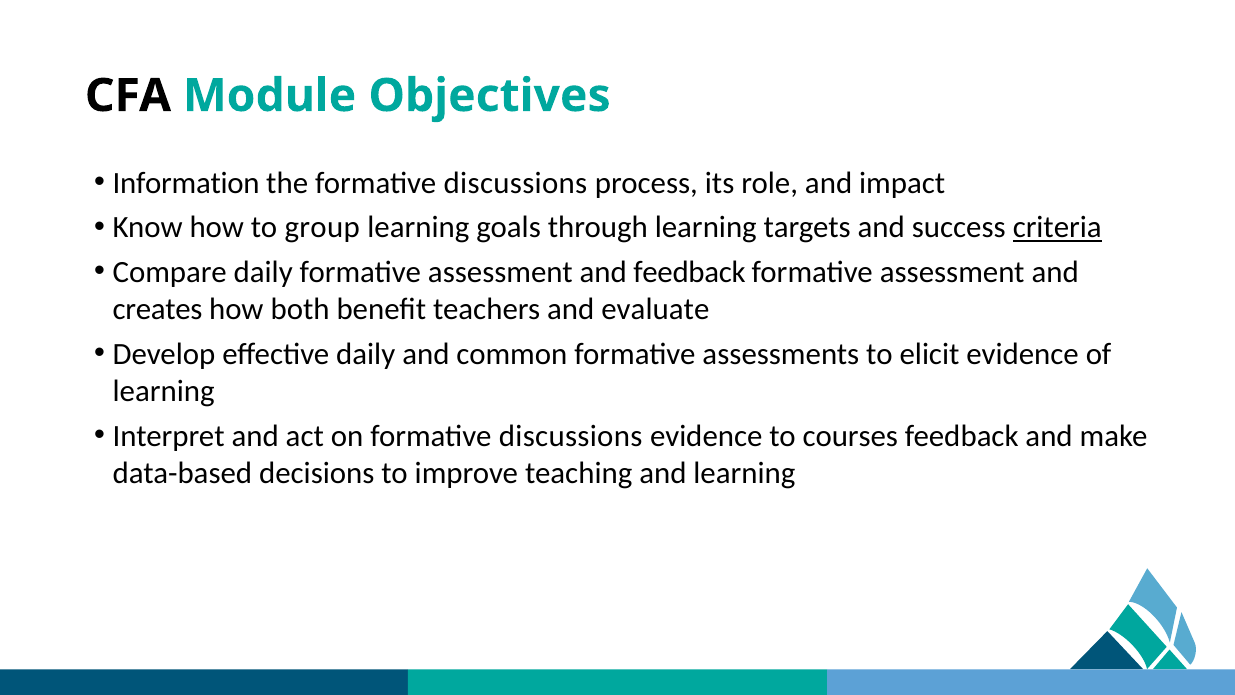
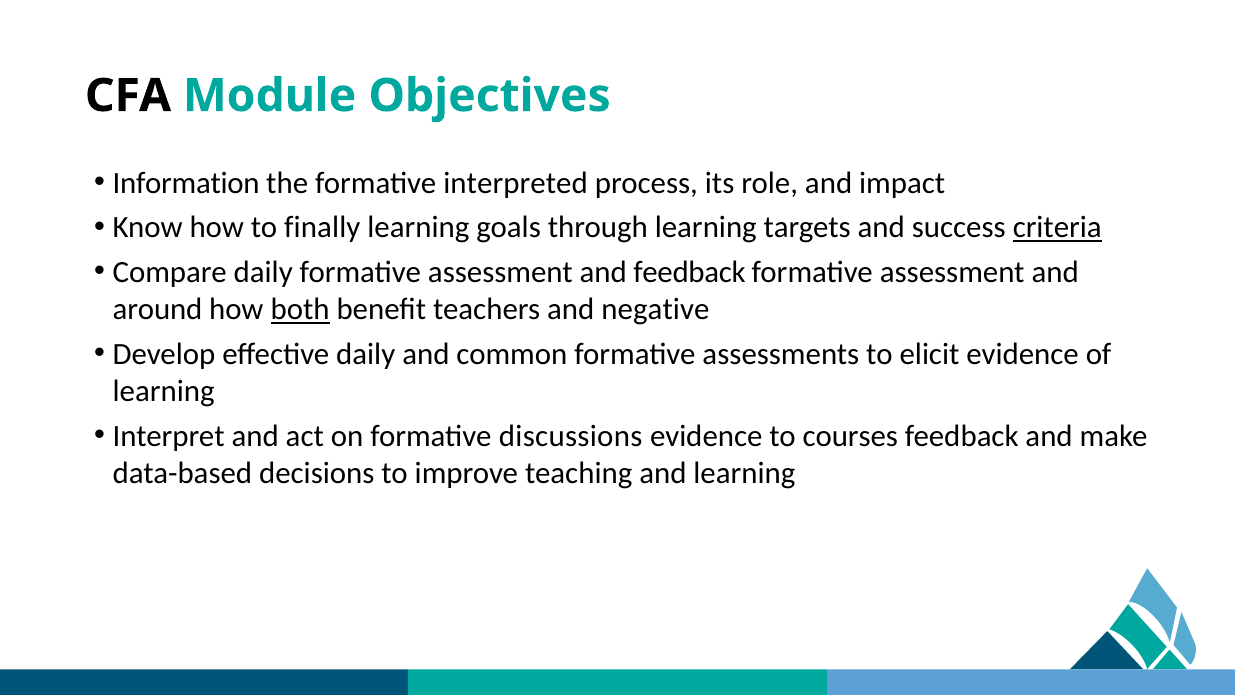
the formative discussions: discussions -> interpreted
group: group -> finally
creates: creates -> around
both underline: none -> present
evaluate: evaluate -> negative
